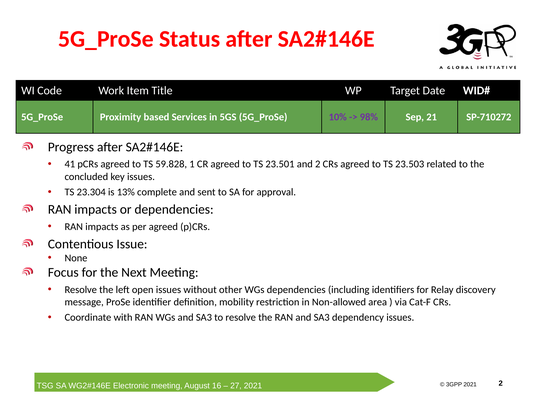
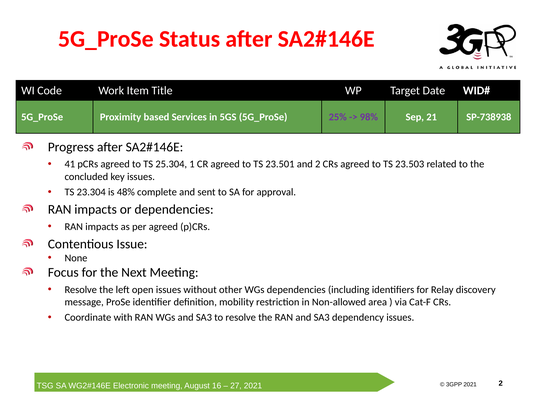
10%: 10% -> 25%
SP-710272: SP-710272 -> SP-738938
59.828: 59.828 -> 25.304
13%: 13% -> 48%
